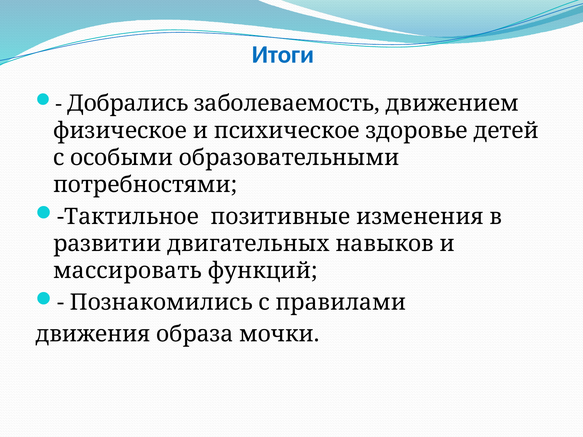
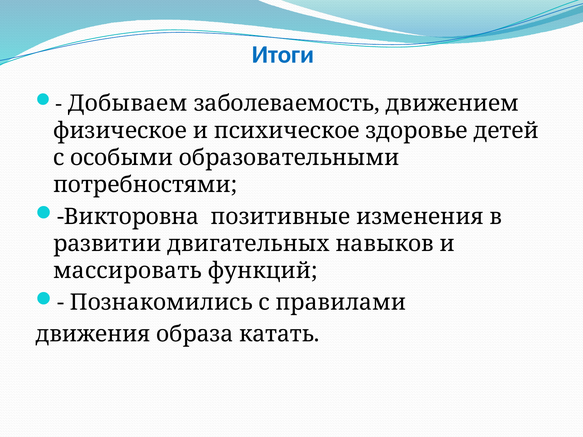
Добрались: Добрались -> Добываем
Тактильное: Тактильное -> Викторовна
мочки: мочки -> катать
